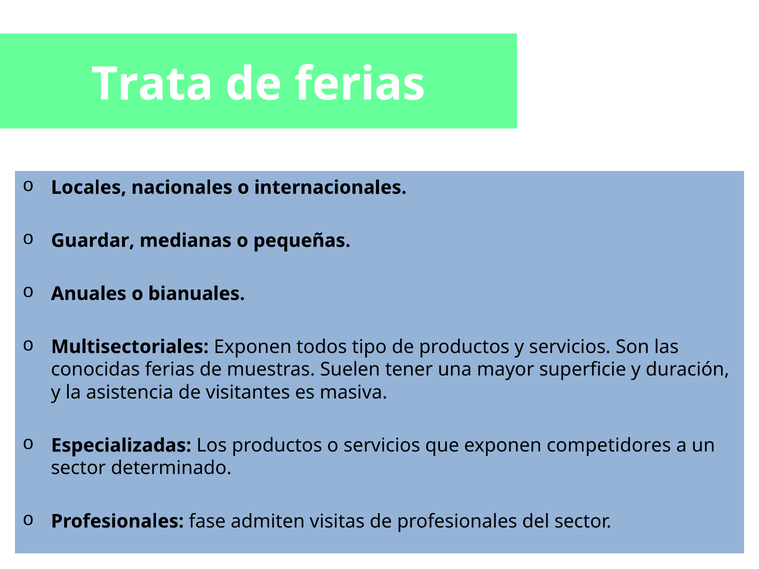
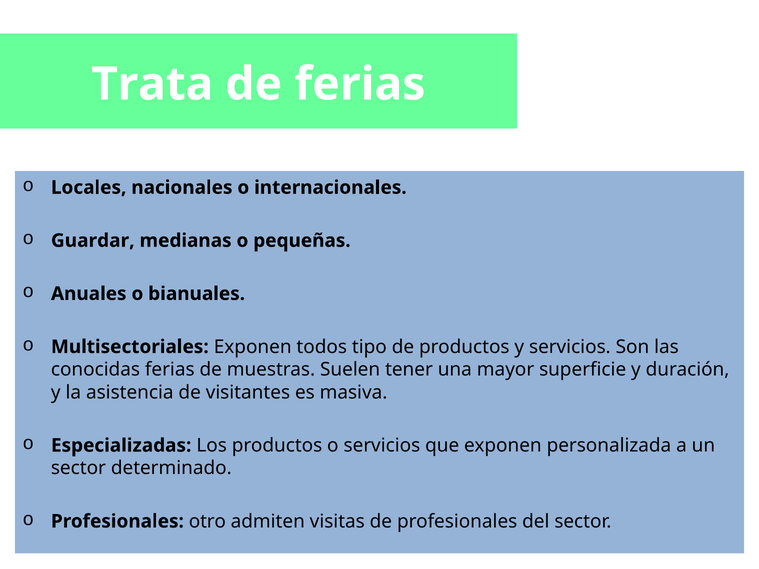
competidores: competidores -> personalizada
fase: fase -> otro
